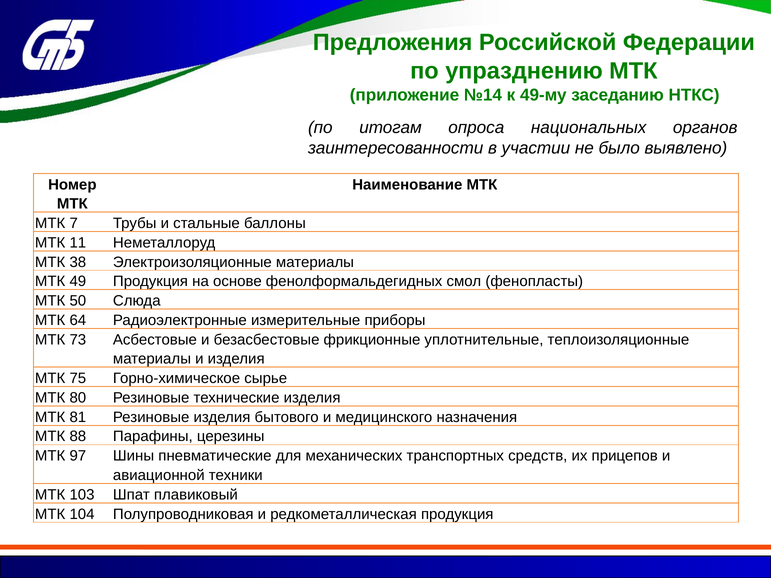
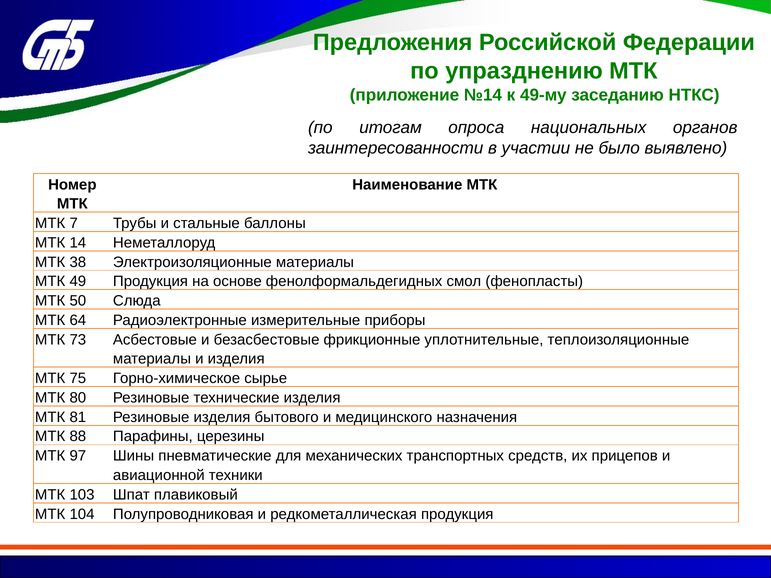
11: 11 -> 14
